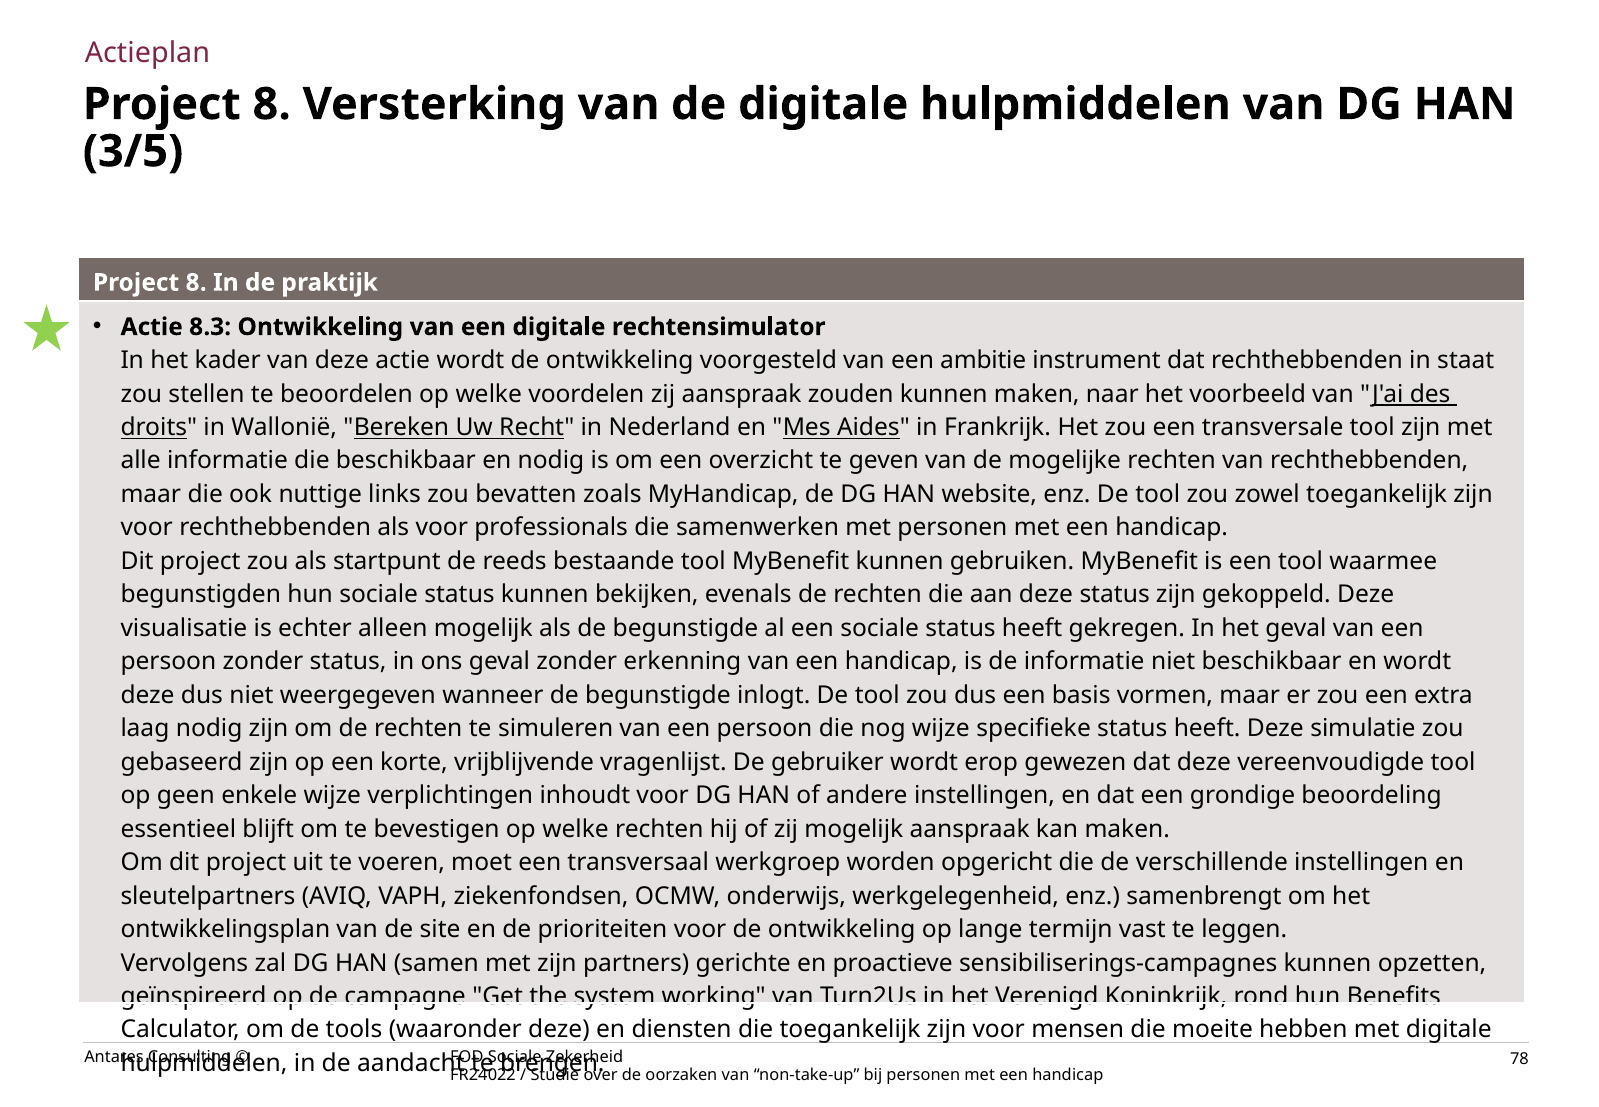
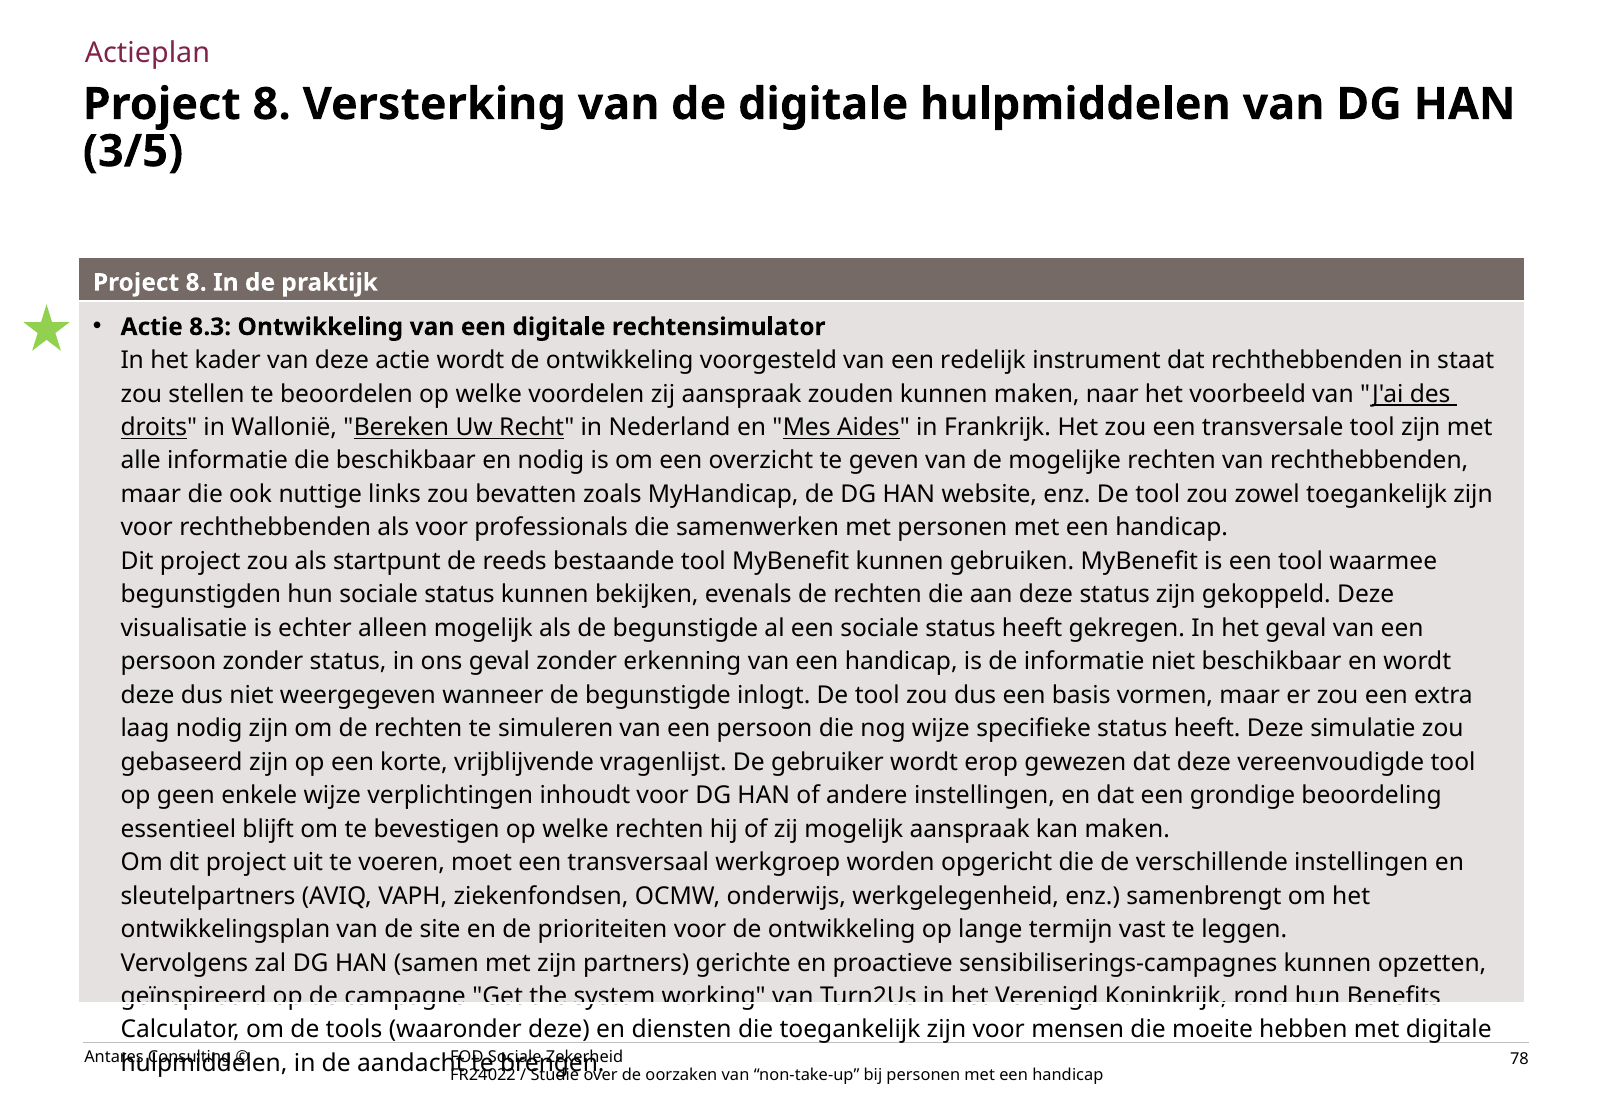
ambitie: ambitie -> redelijk
